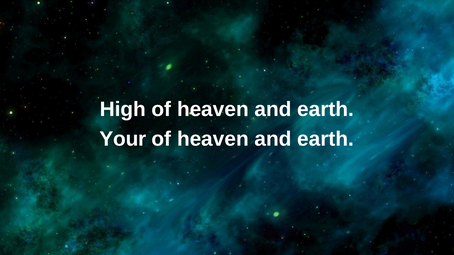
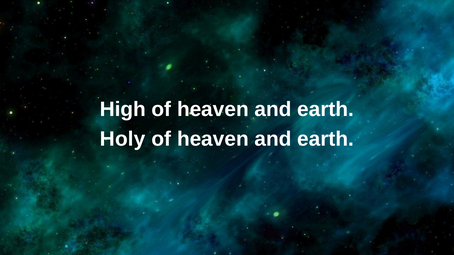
Your: Your -> Holy
